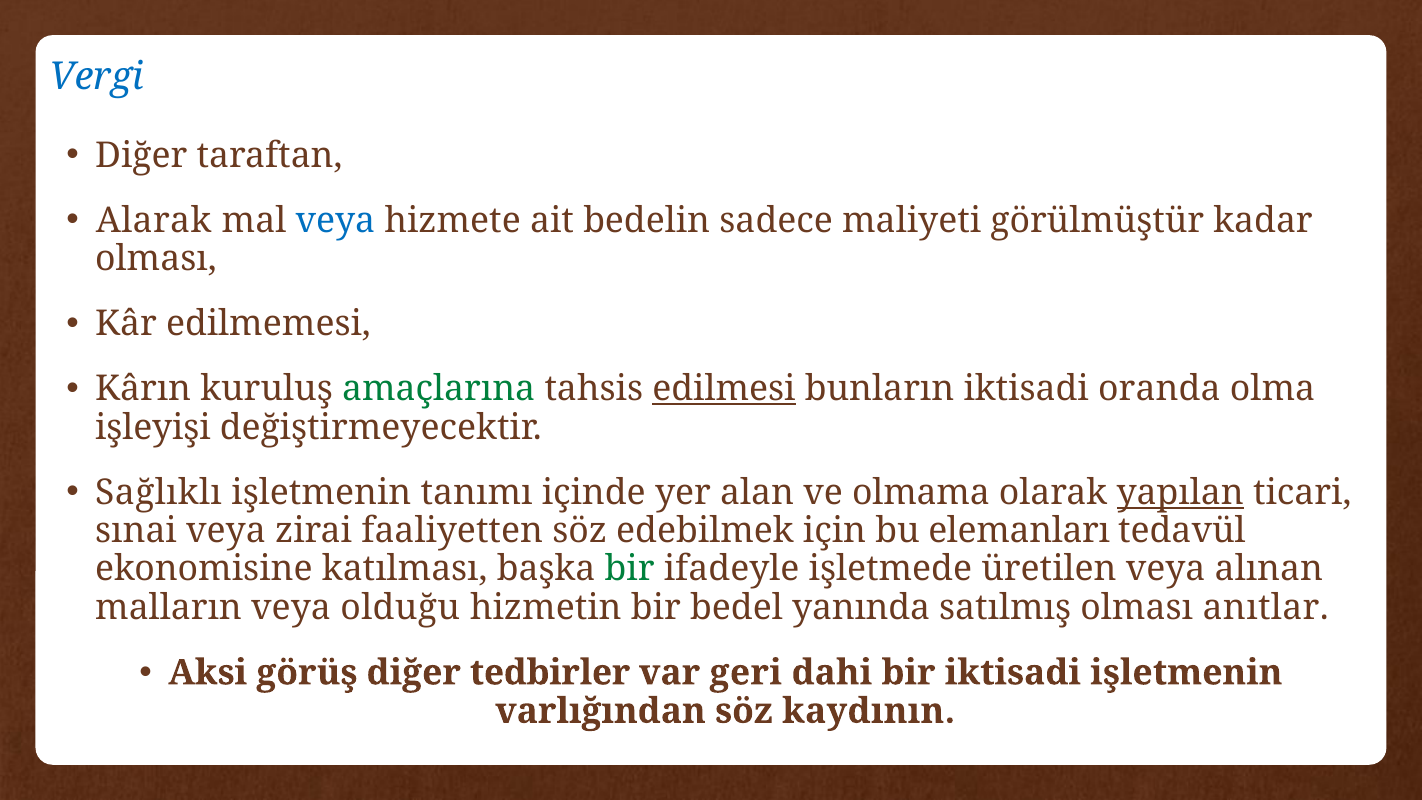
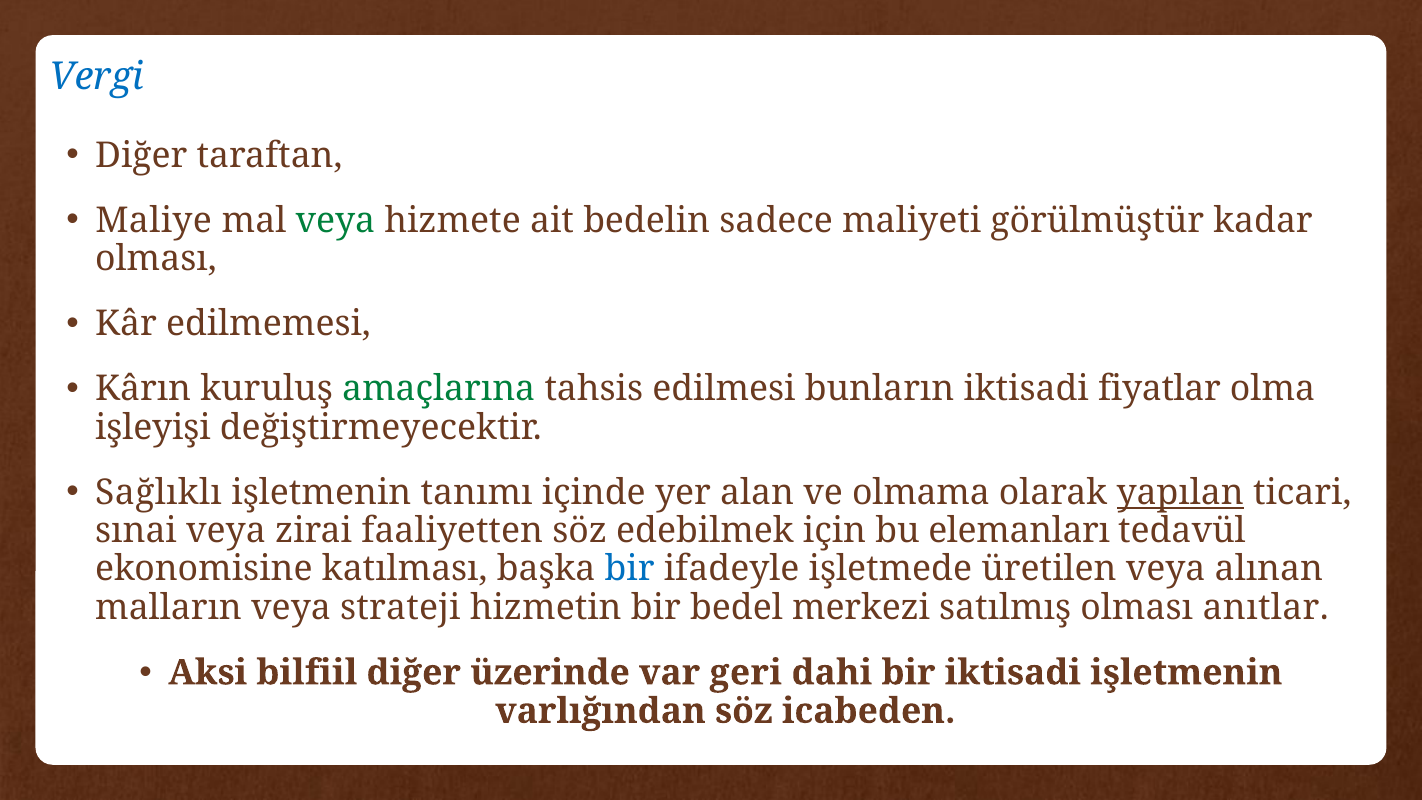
Alarak: Alarak -> Maliye
veya at (335, 221) colour: blue -> green
edilmesi underline: present -> none
oranda: oranda -> fiyatlar
bir at (630, 569) colour: green -> blue
olduğu: olduğu -> strateji
yanında: yanında -> merkezi
görüş: görüş -> bilfiil
tedbirler: tedbirler -> üzerinde
kaydının: kaydının -> icabeden
